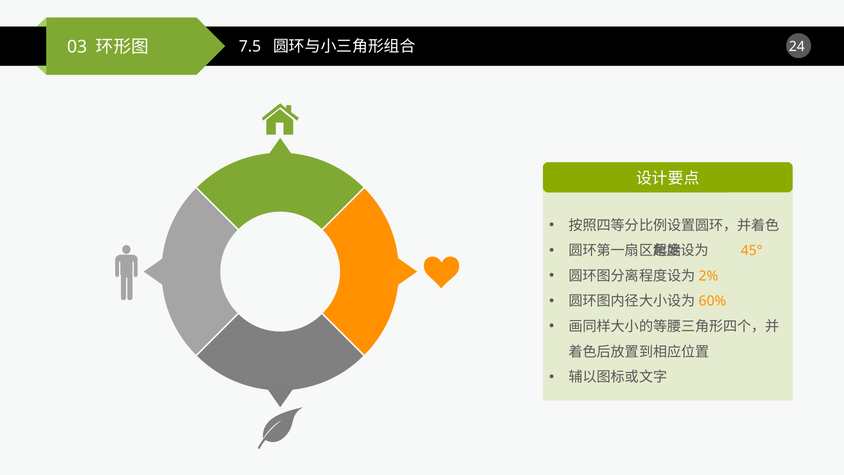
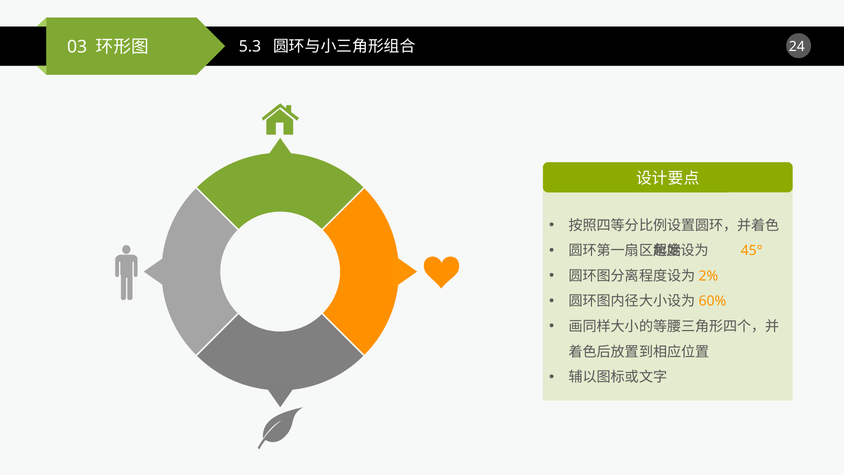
7.5: 7.5 -> 5.3
